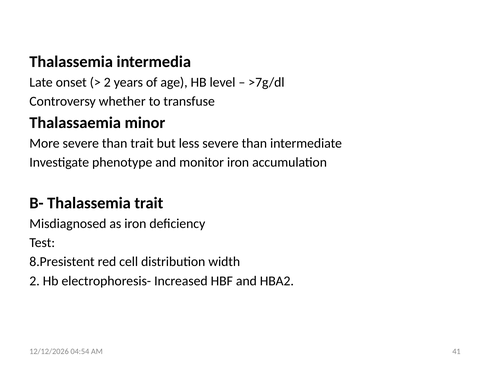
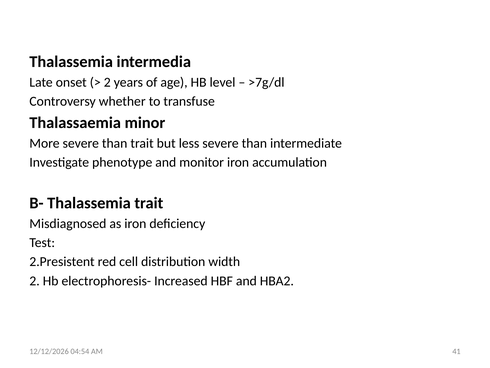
8.Presistent: 8.Presistent -> 2.Presistent
